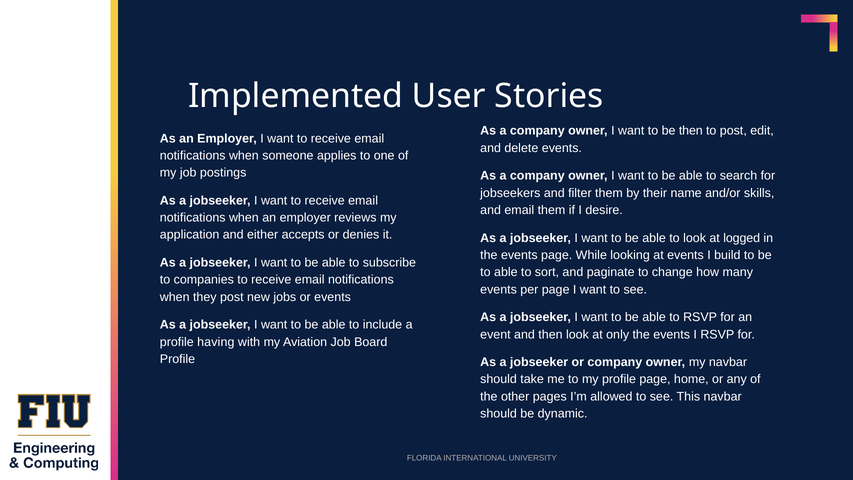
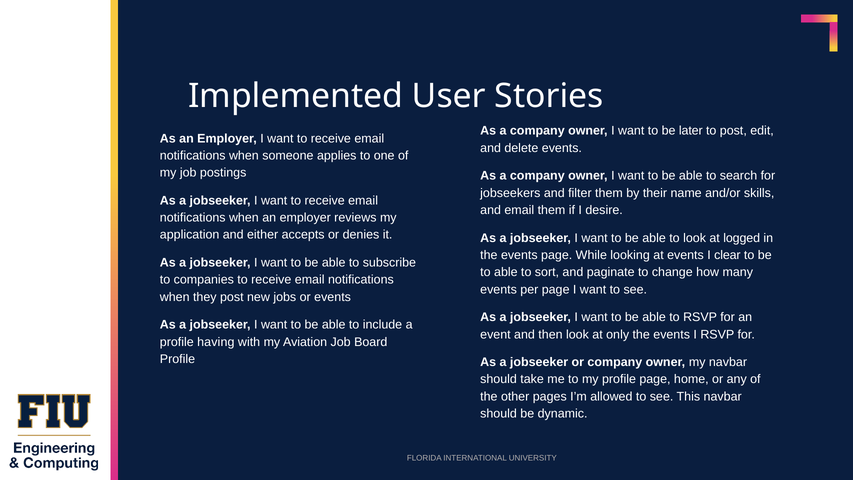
be then: then -> later
build: build -> clear
